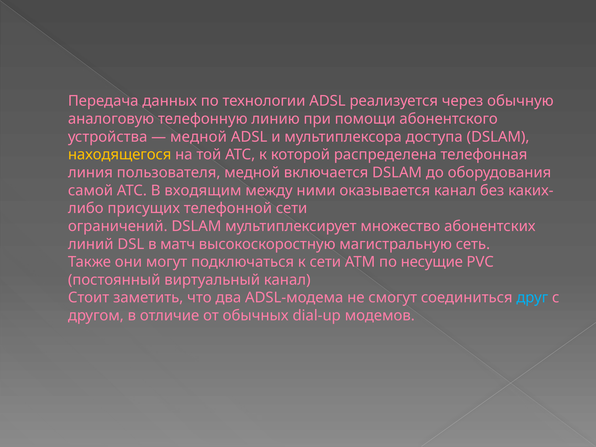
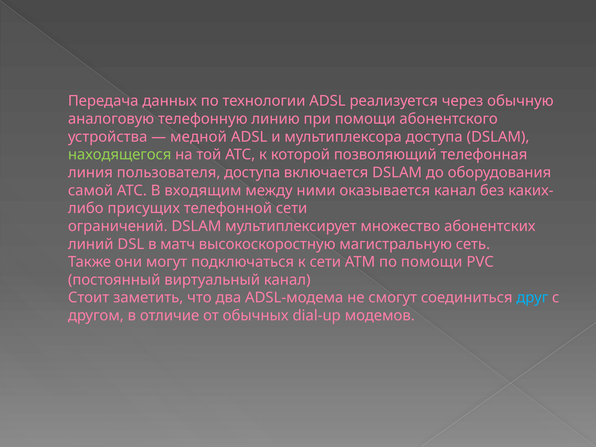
находящегося colour: yellow -> light green
распределена: распределена -> позволяющий
пользователя медной: медной -> доступа
по несущие: несущие -> помощи
